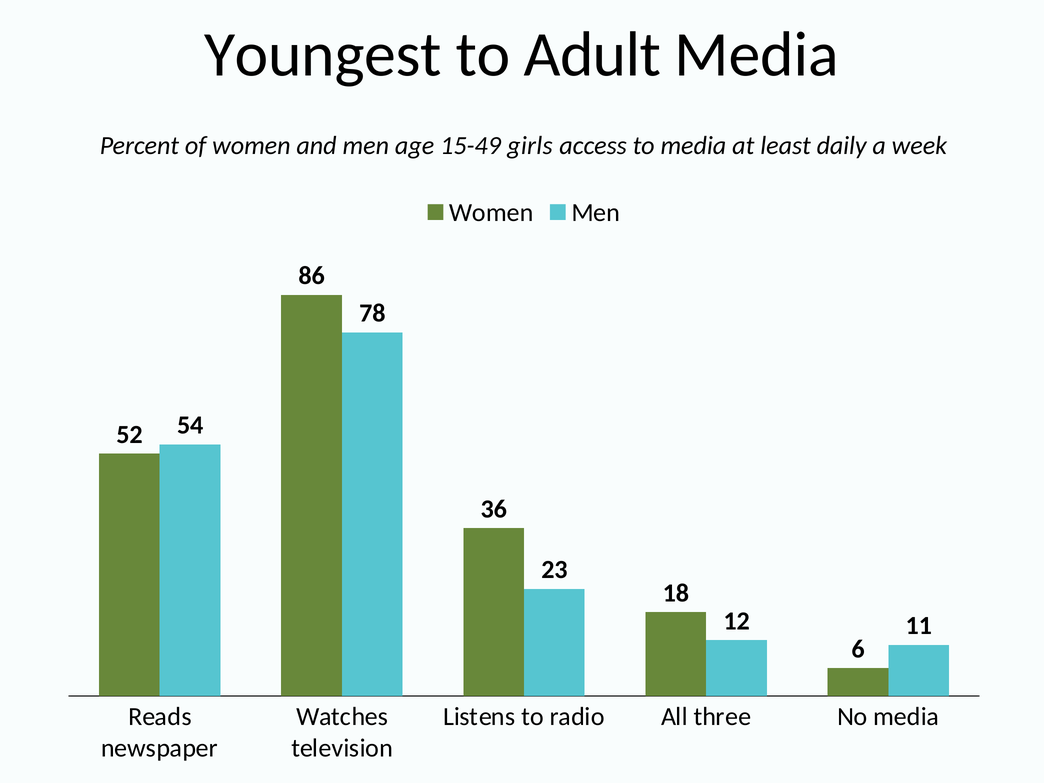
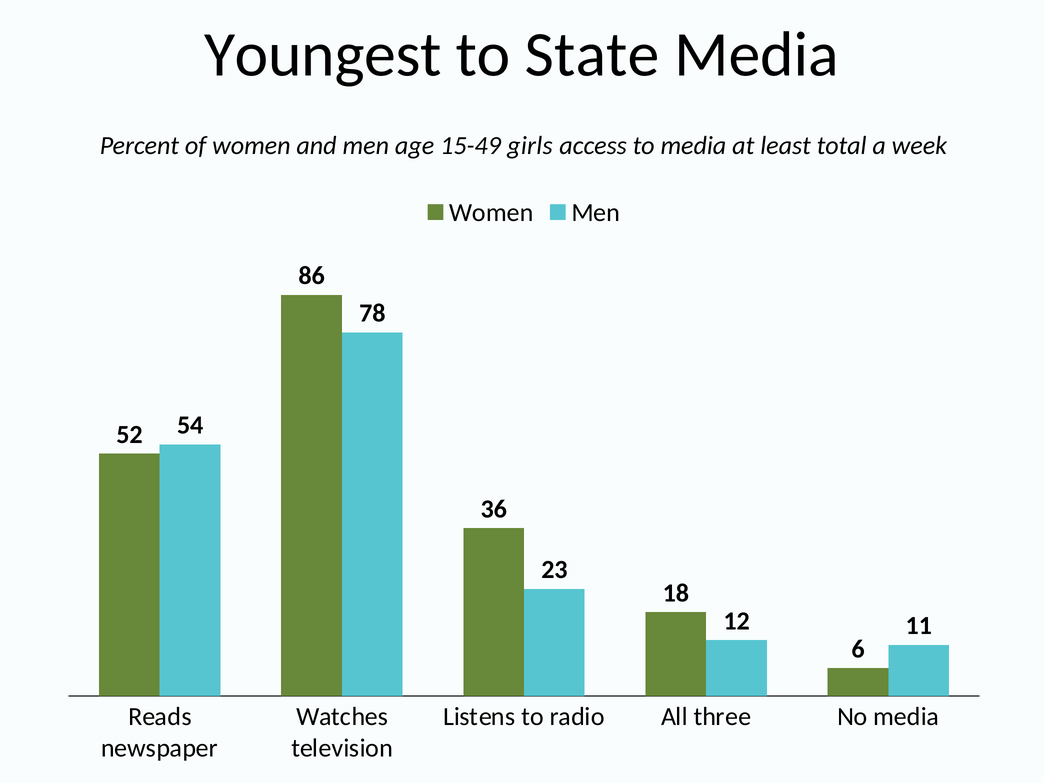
Adult: Adult -> State
daily: daily -> total
